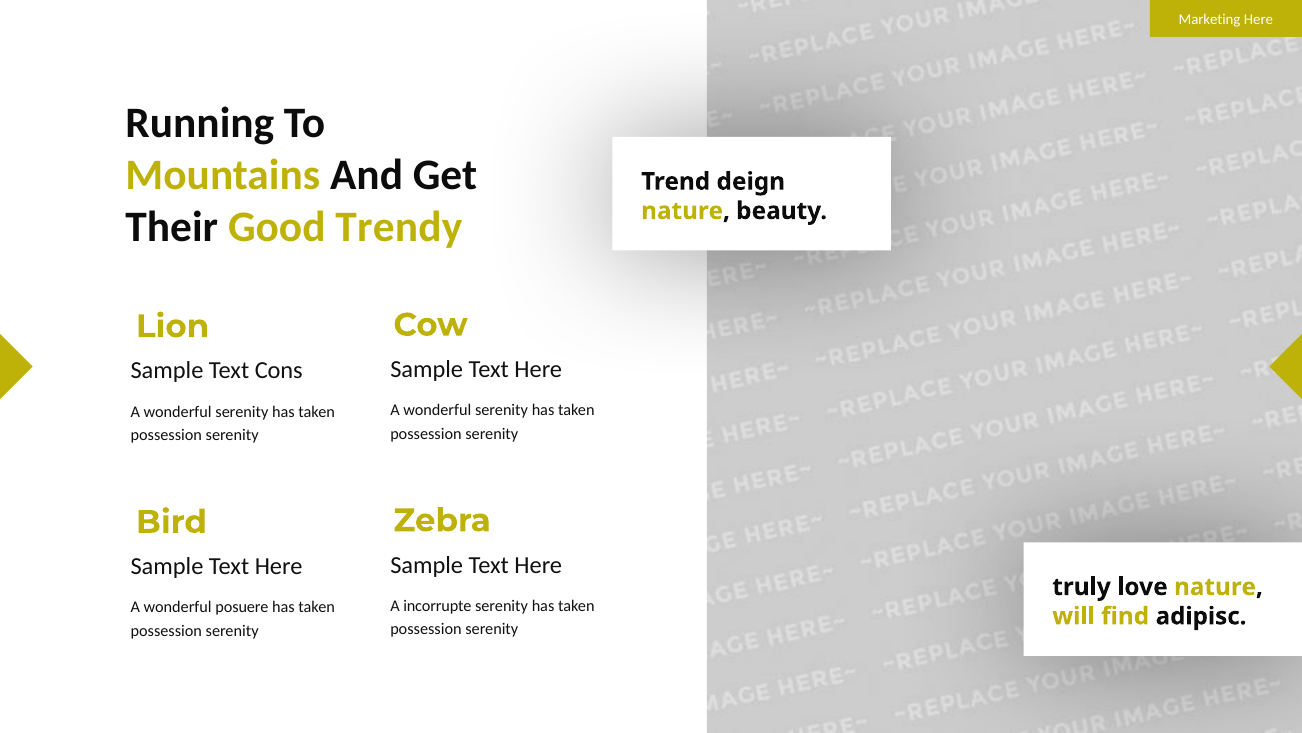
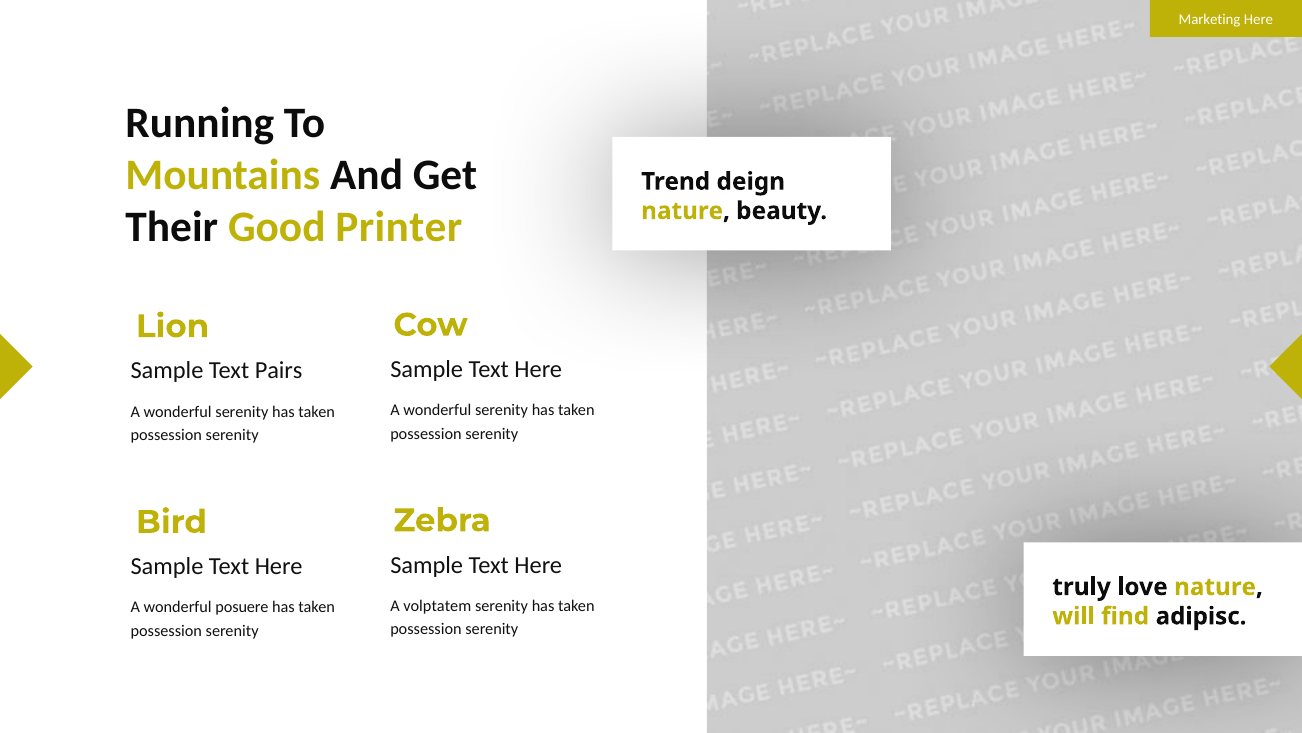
Trendy: Trendy -> Printer
Cons: Cons -> Pairs
incorrupte: incorrupte -> volptatem
